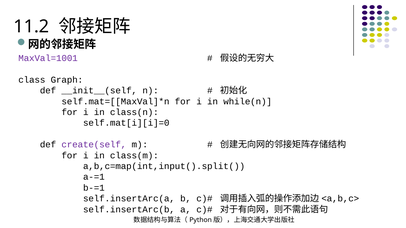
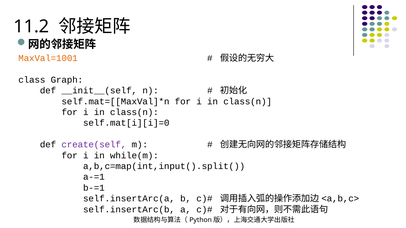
MaxVal=1001 colour: purple -> orange
while(n at (248, 102): while(n -> class(n
class(m: class(m -> while(m
